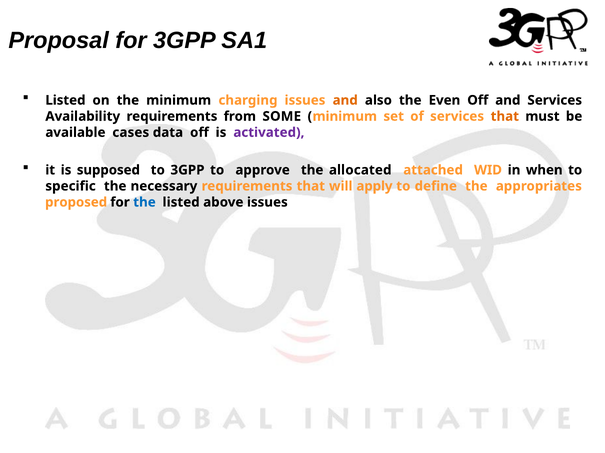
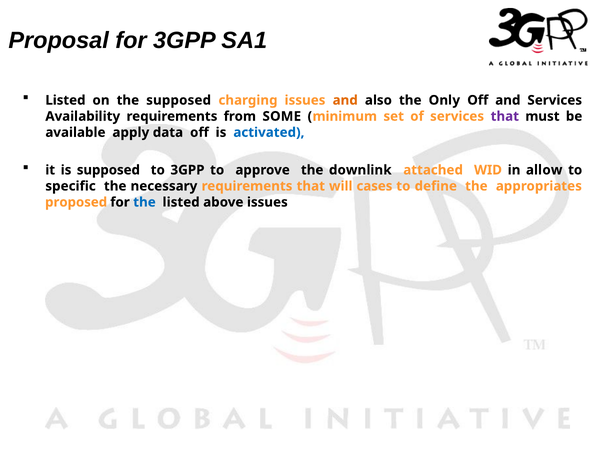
the minimum: minimum -> supposed
Even: Even -> Only
that at (505, 117) colour: orange -> purple
cases: cases -> apply
activated colour: purple -> blue
allocated: allocated -> downlink
when: when -> allow
apply: apply -> cases
